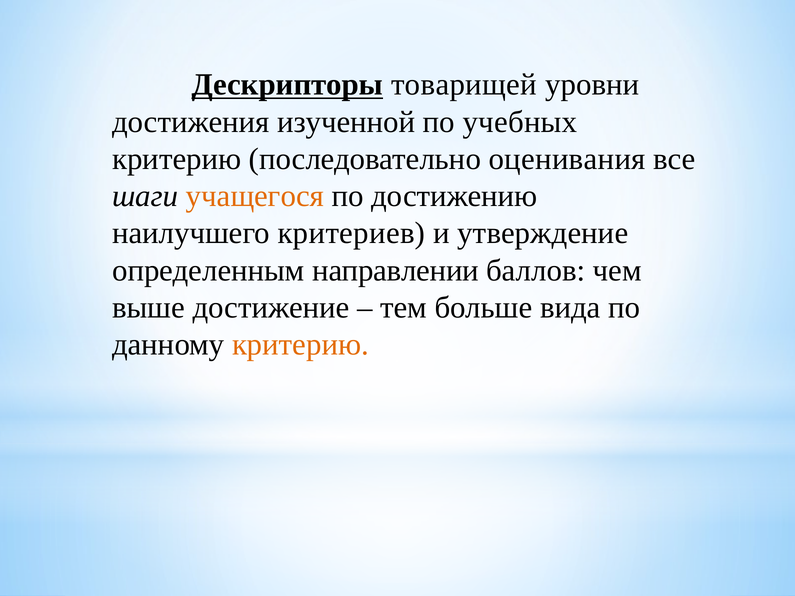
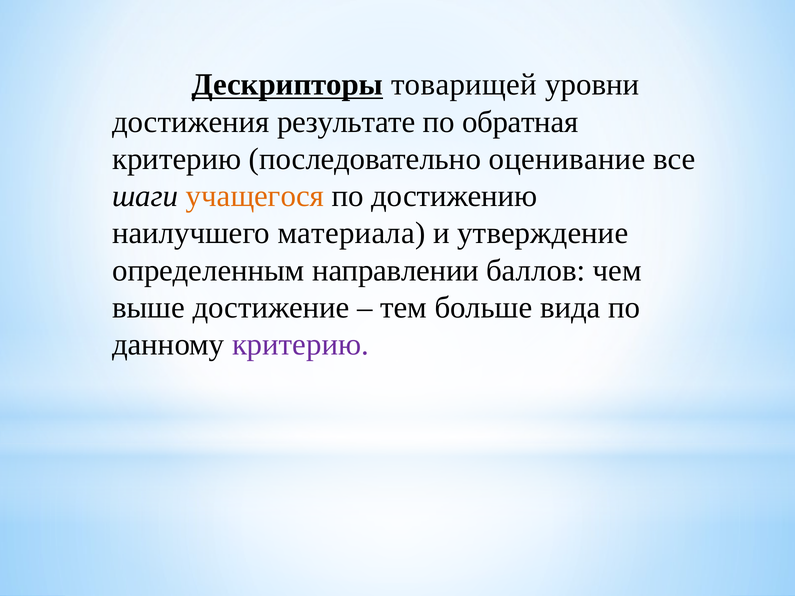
изученной: изученной -> результате
учебных: учебных -> обратная
оценивания: оценивания -> оценивание
критериев: критериев -> материала
критерию at (300, 345) colour: orange -> purple
